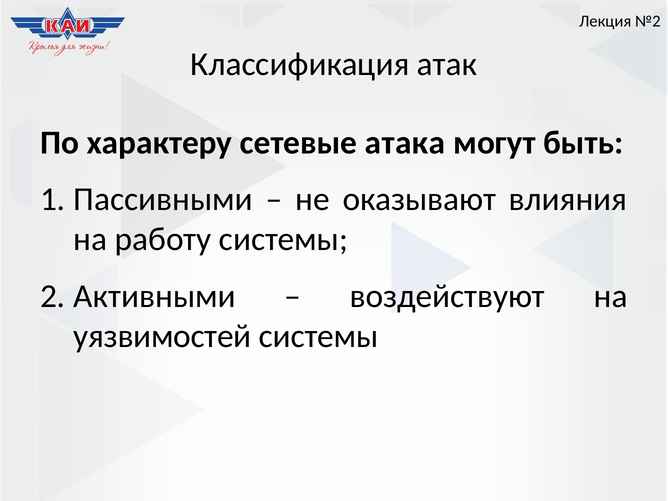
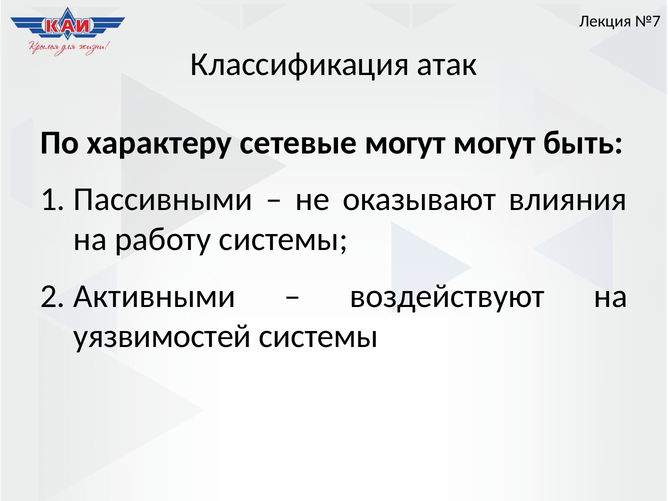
№2: №2 -> №7
сетевые атака: атака -> могут
